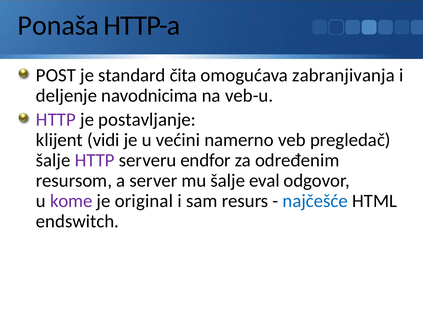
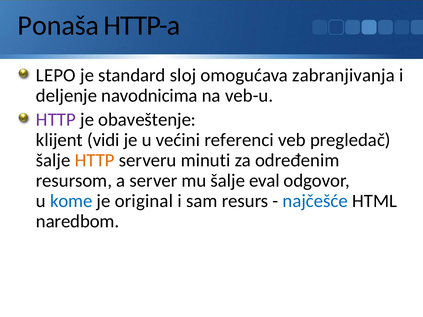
POST: POST -> LEPO
čita: čita -> sloj
postavljanje: postavljanje -> obaveštenje
namerno: namerno -> referenci
HTTP at (95, 160) colour: purple -> orange
endfor: endfor -> minuti
kome colour: purple -> blue
endswitch: endswitch -> naredbom
